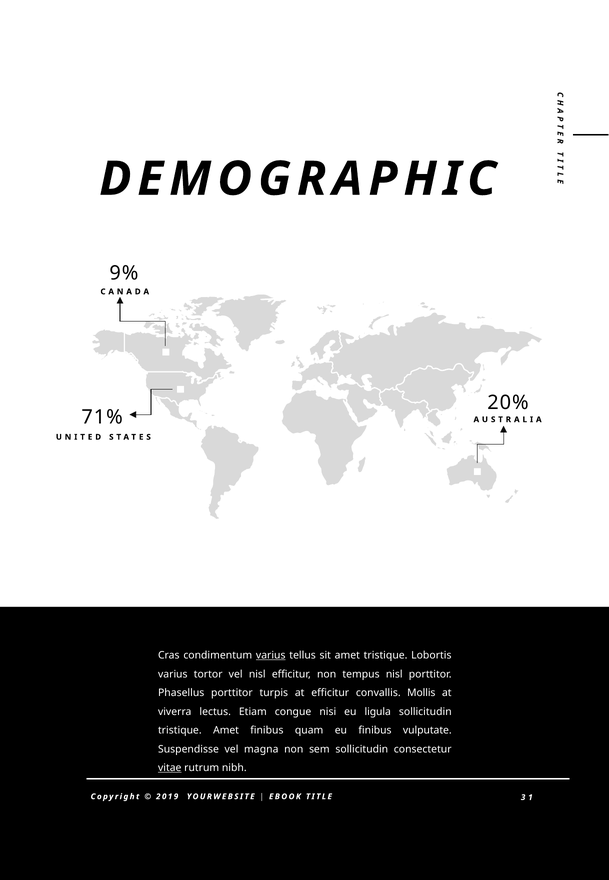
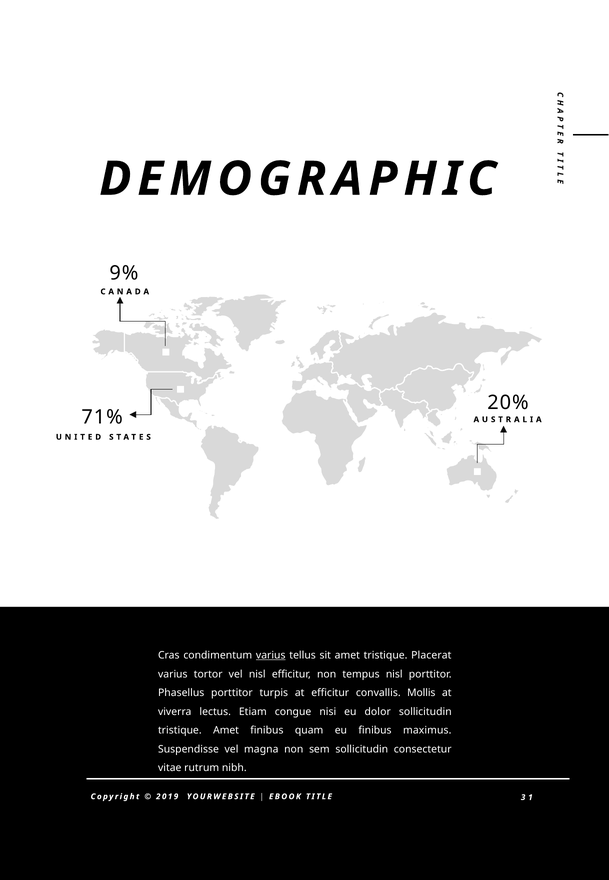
Lobortis: Lobortis -> Placerat
ligula: ligula -> dolor
vulputate: vulputate -> maximus
vitae underline: present -> none
